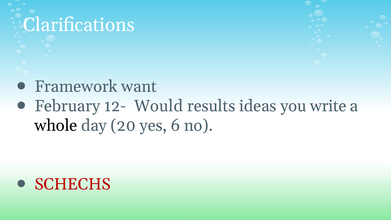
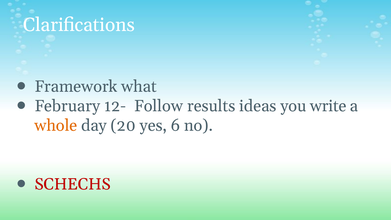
want: want -> what
Would: Would -> Follow
whole colour: black -> orange
